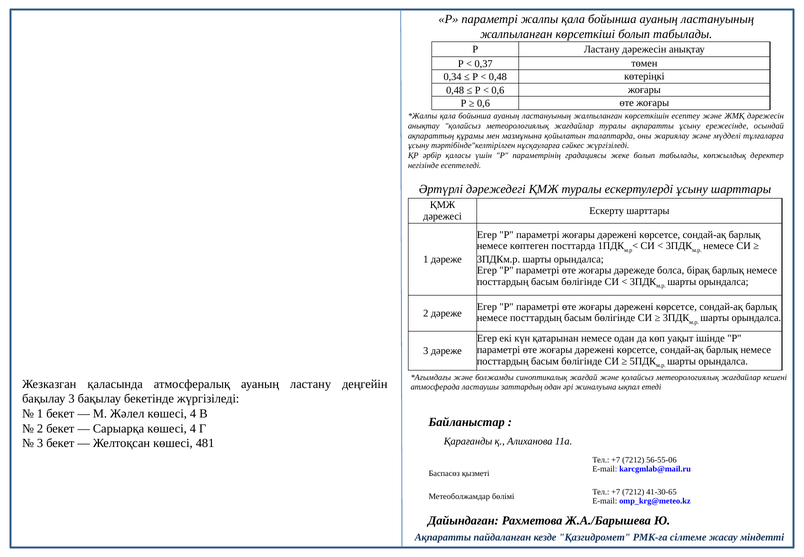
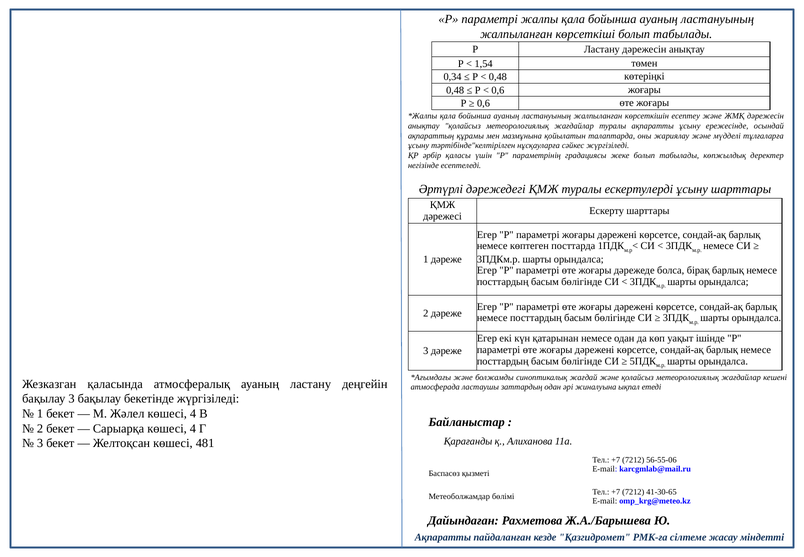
0,37: 0,37 -> 1,54
